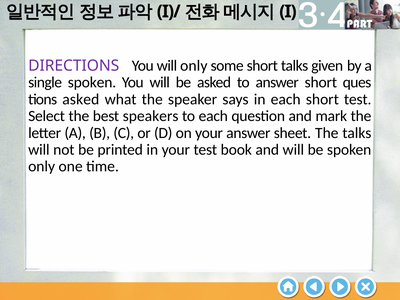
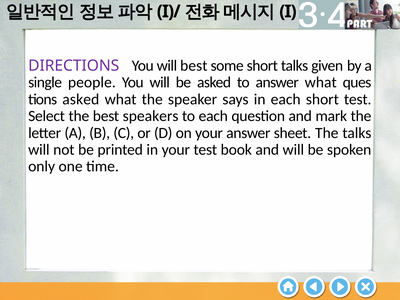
will only: only -> best
single spoken: spoken -> people
answer short: short -> what
